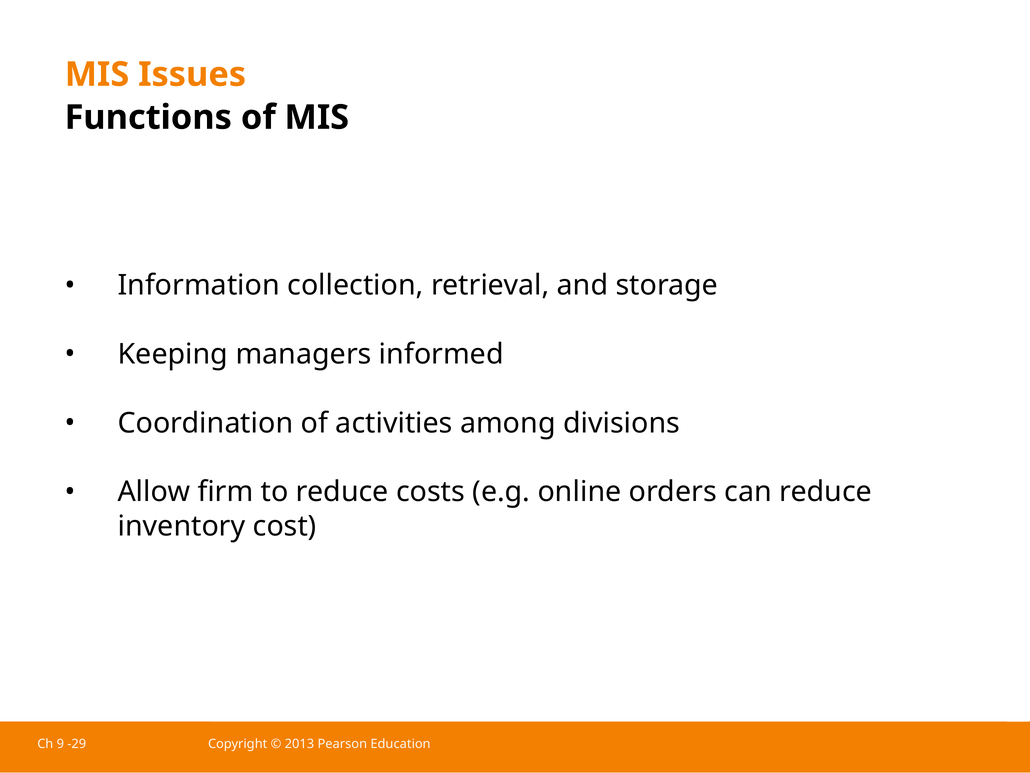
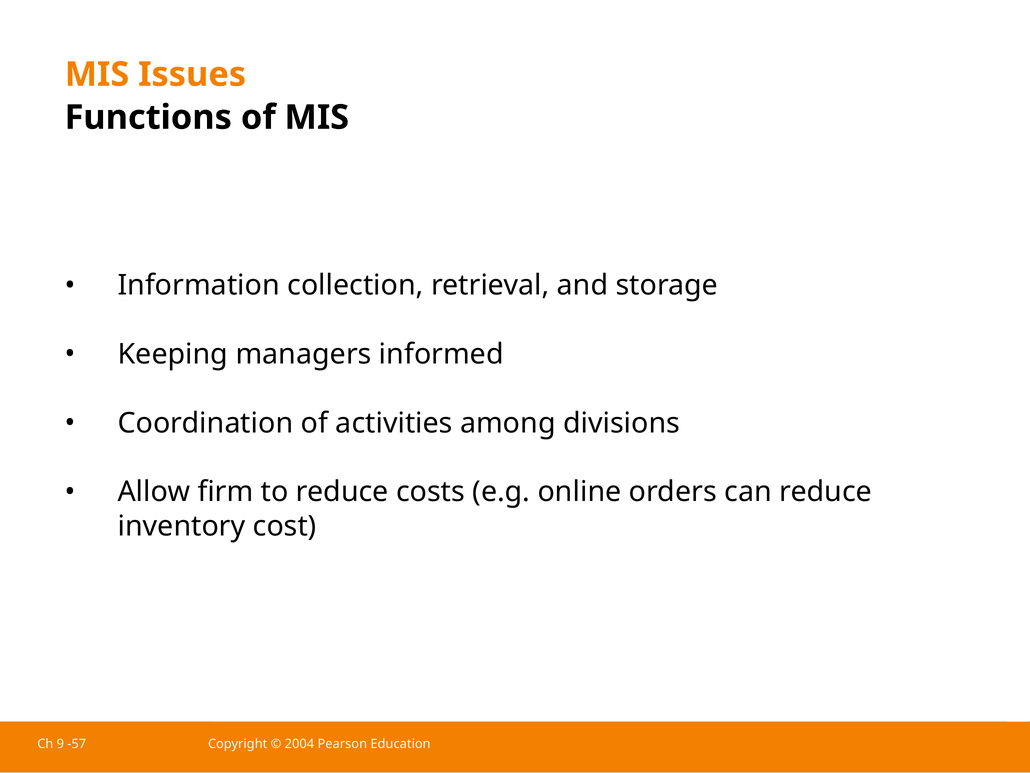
-29: -29 -> -57
2013: 2013 -> 2004
